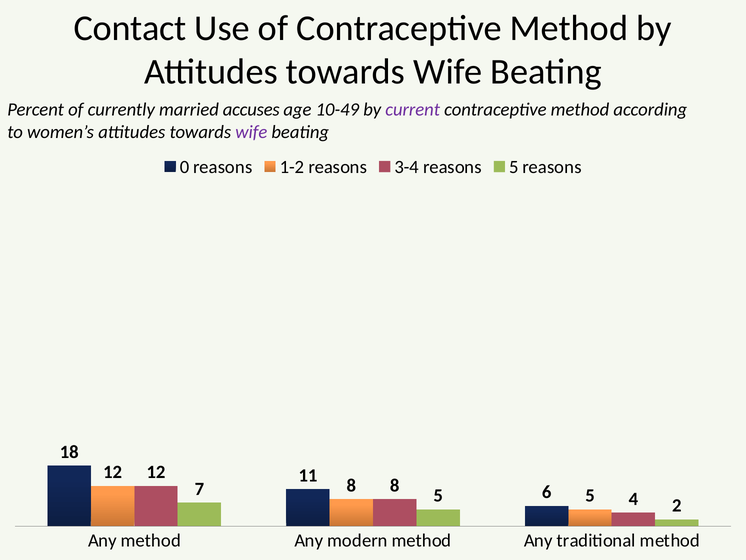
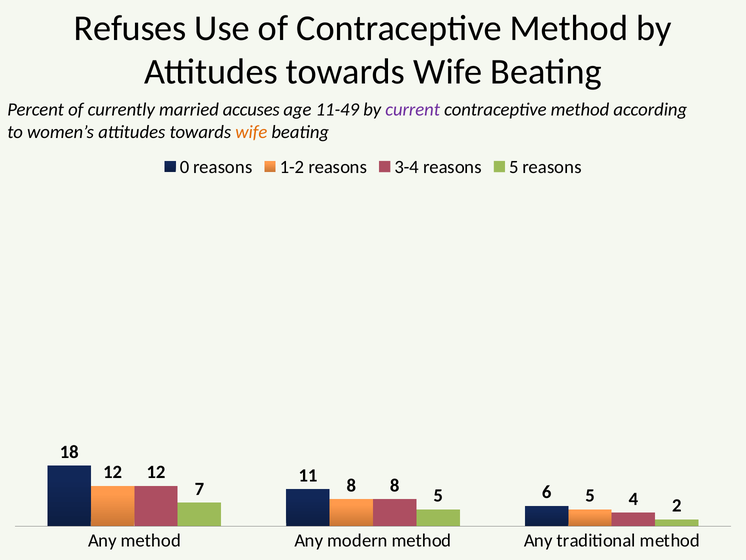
Contact: Contact -> Refuses
10-49: 10-49 -> 11-49
wife at (251, 132) colour: purple -> orange
